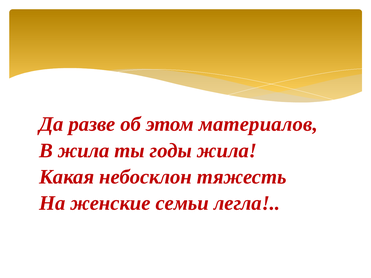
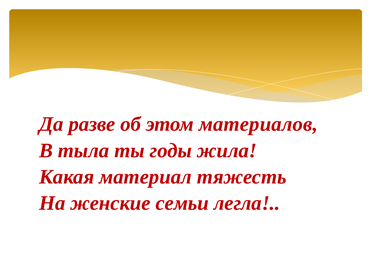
В жила: жила -> тыла
небосклон: небосклон -> материал
